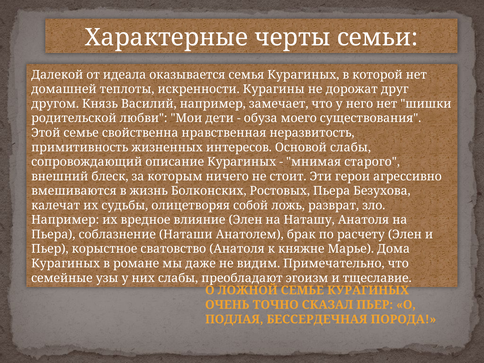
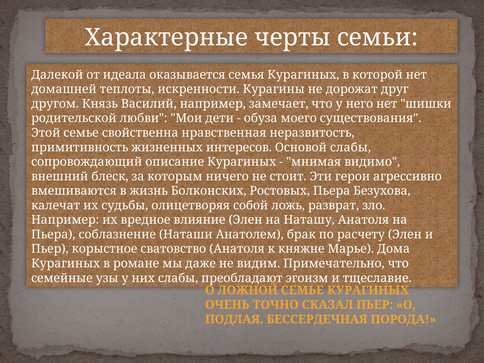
старого: старого -> видимо
